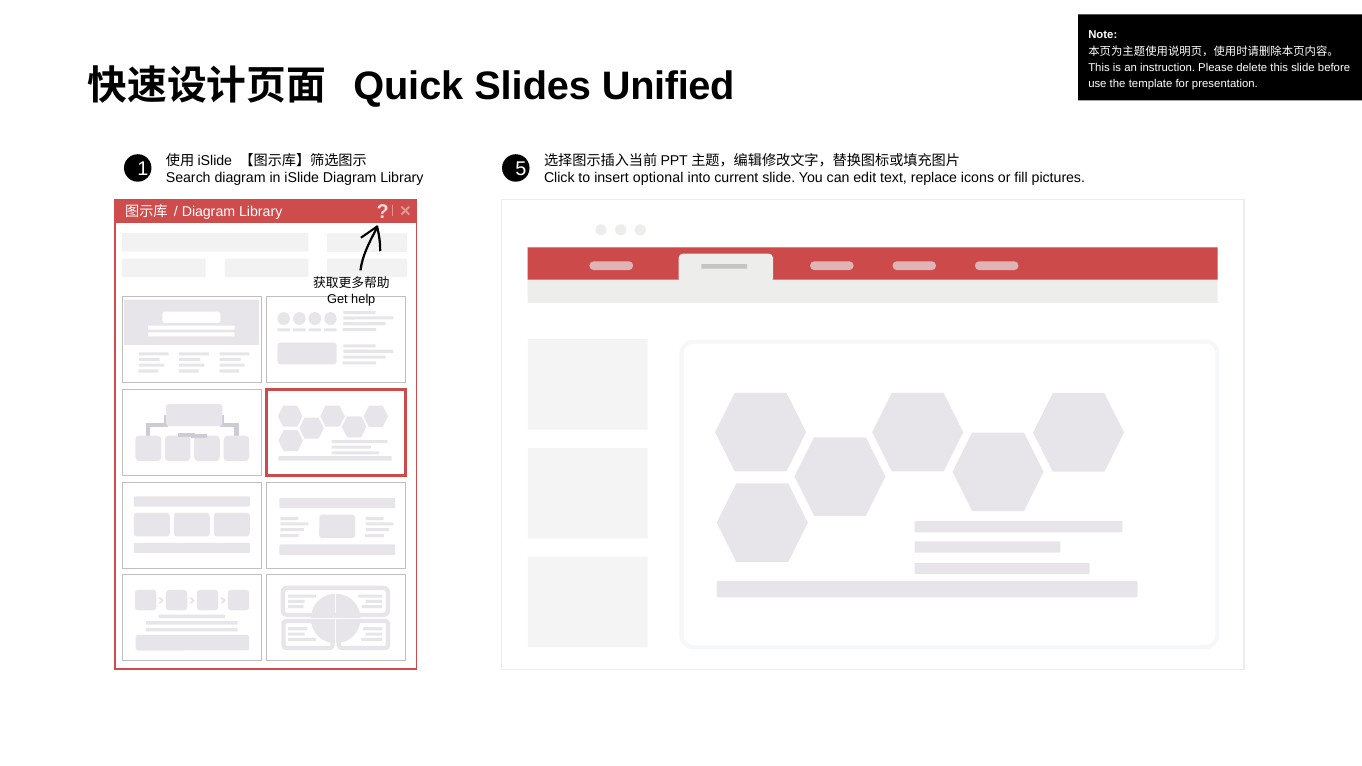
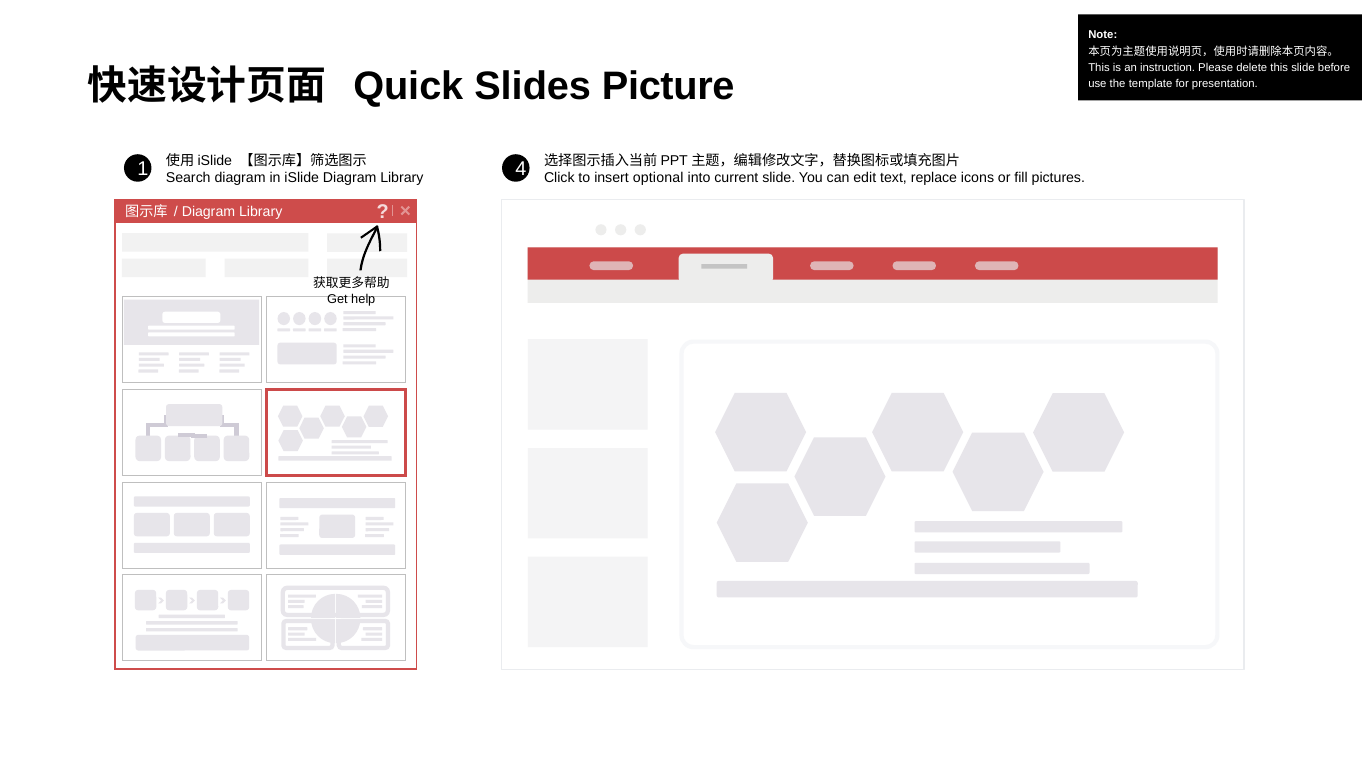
Unified: Unified -> Picture
5: 5 -> 4
